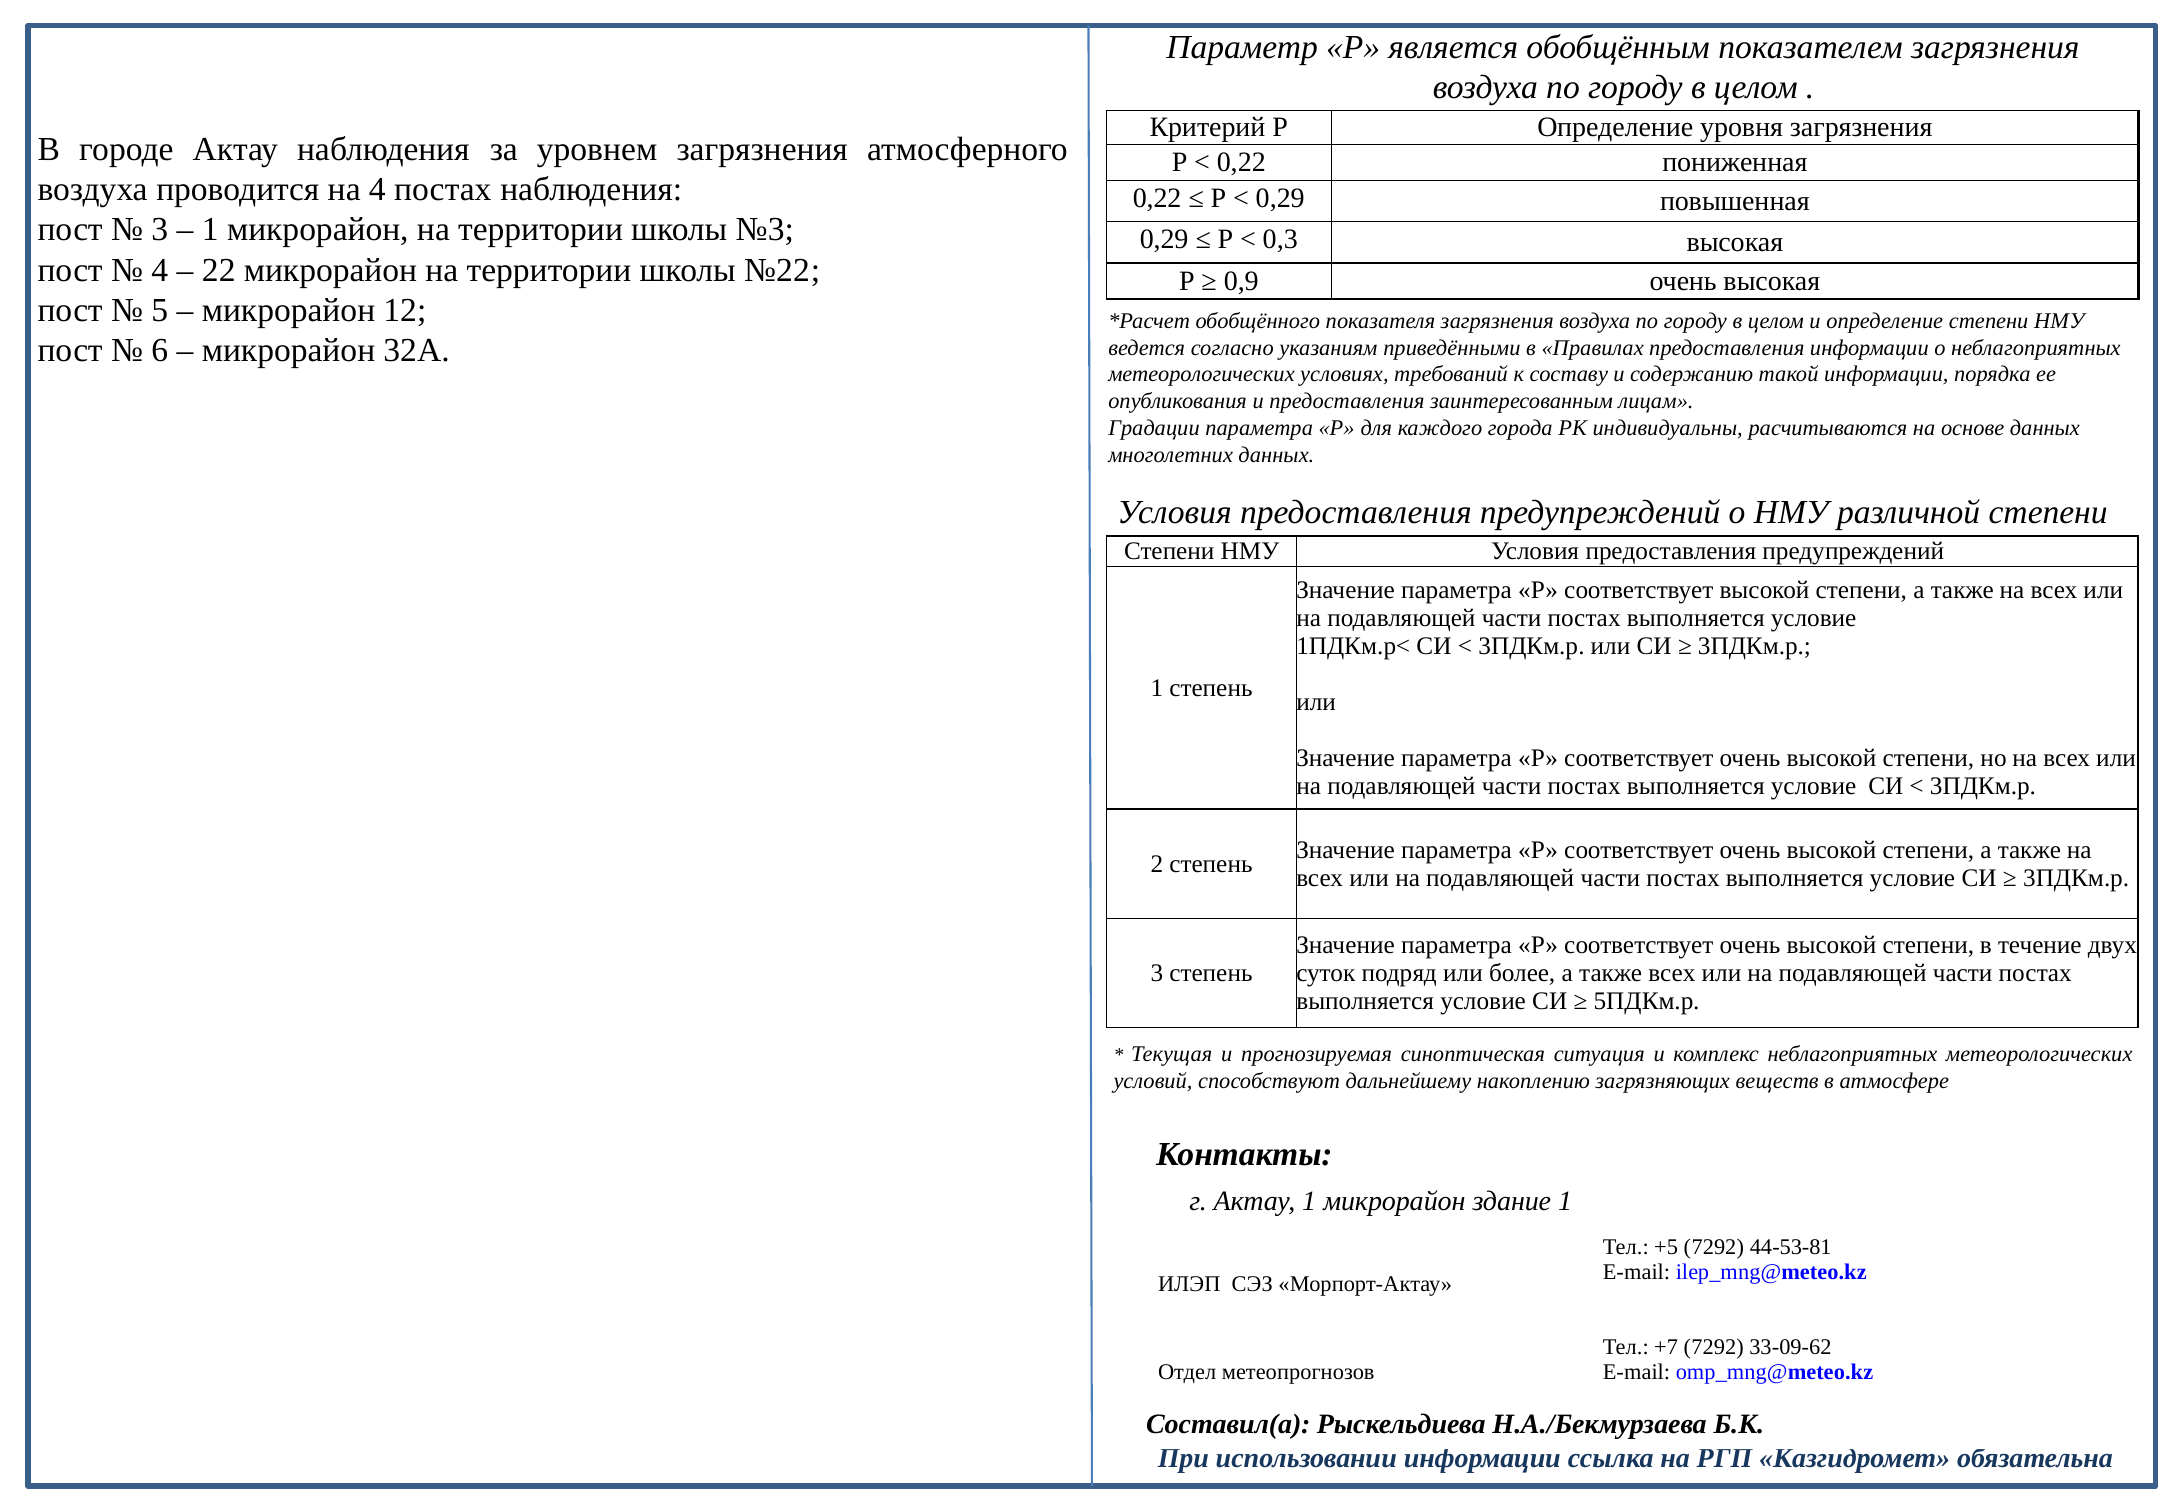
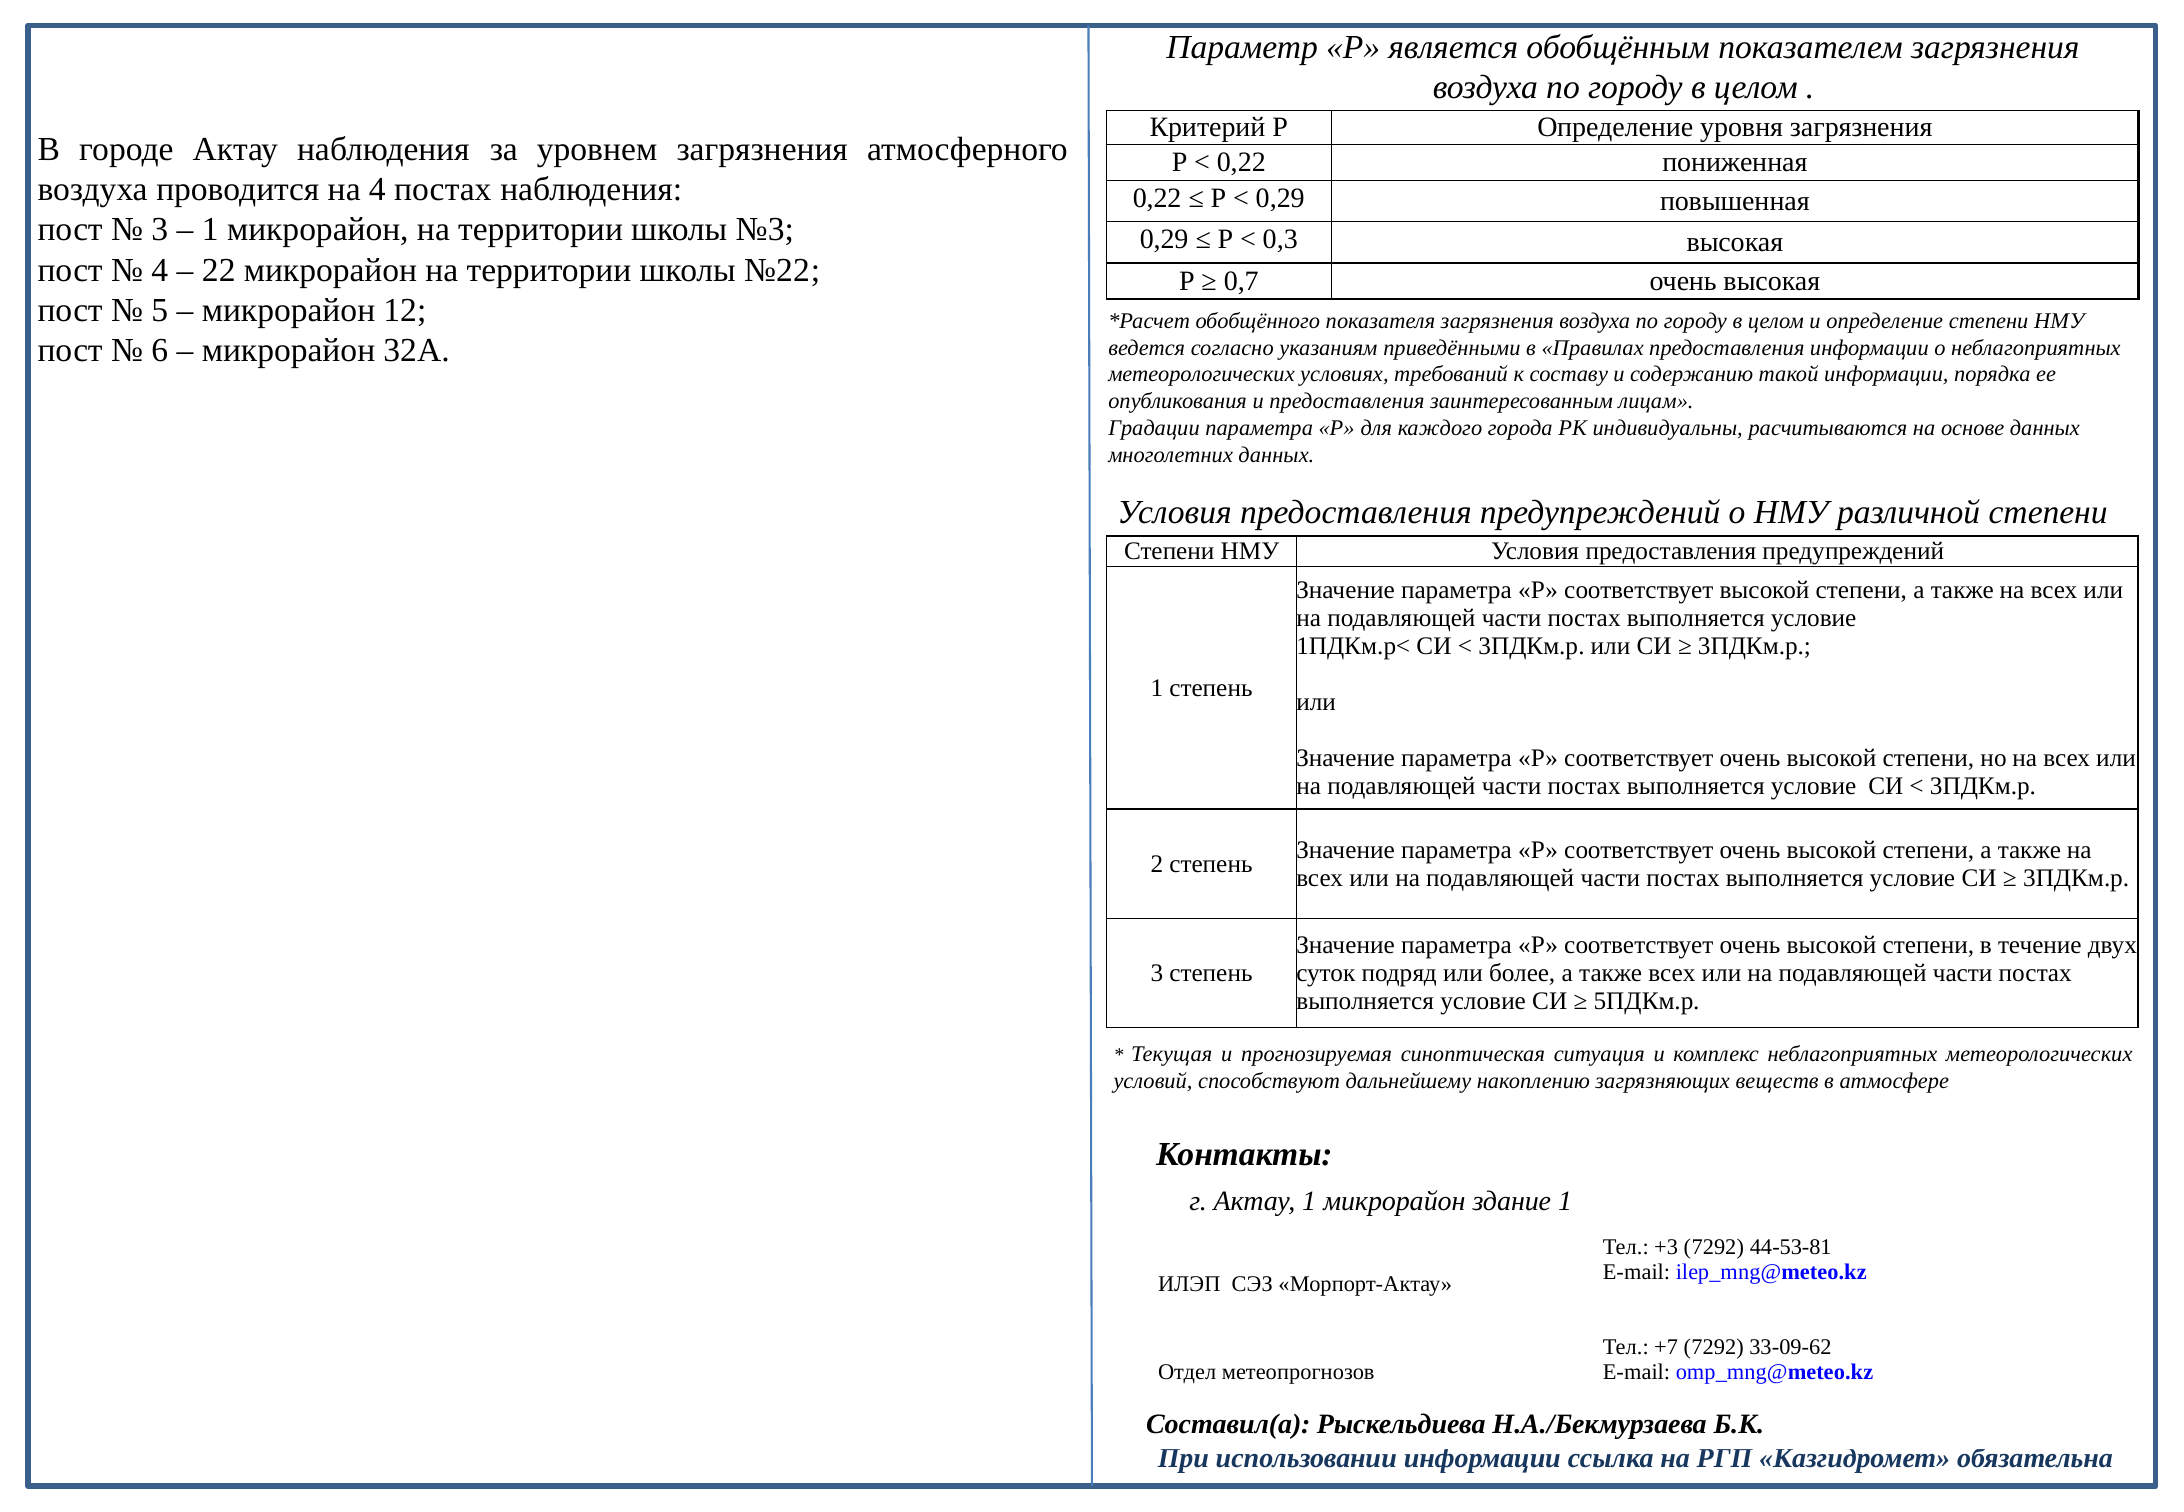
0,9: 0,9 -> 0,7
+5: +5 -> +3
